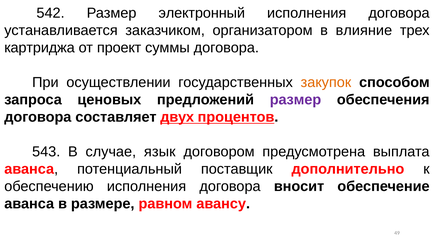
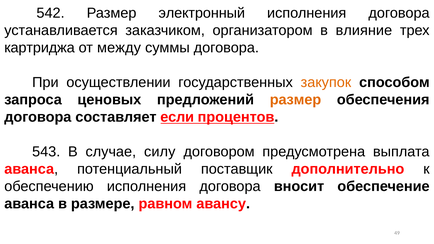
проект: проект -> между
размер at (295, 100) colour: purple -> orange
двух: двух -> если
язык: язык -> силу
